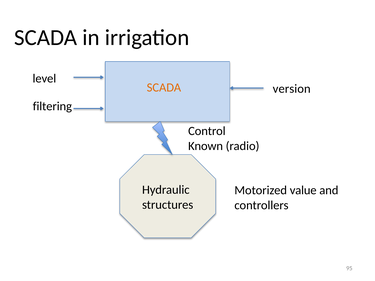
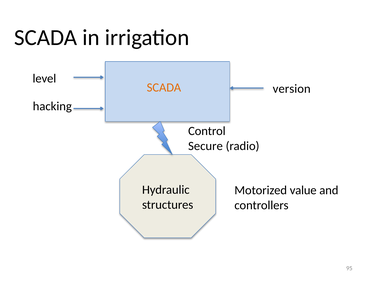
filtering: filtering -> hacking
Known: Known -> Secure
